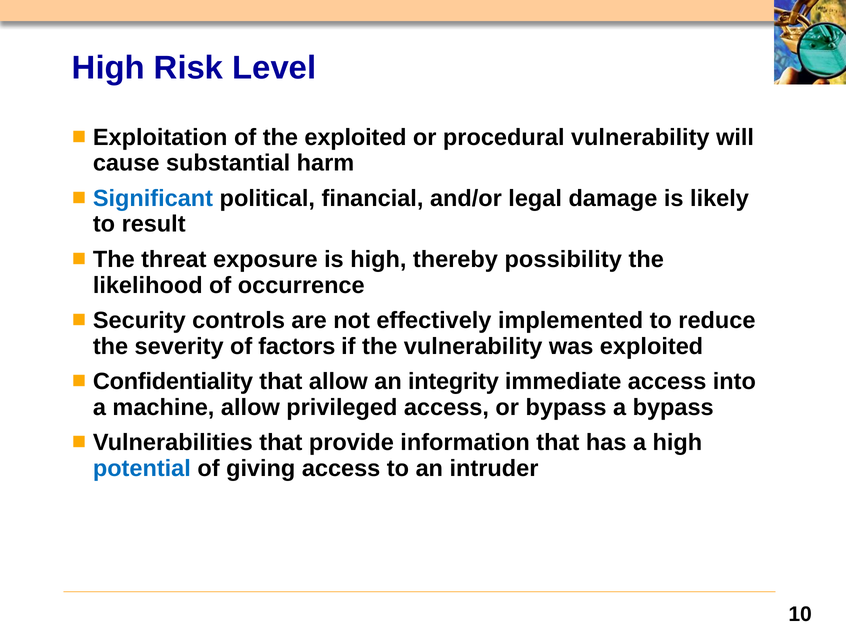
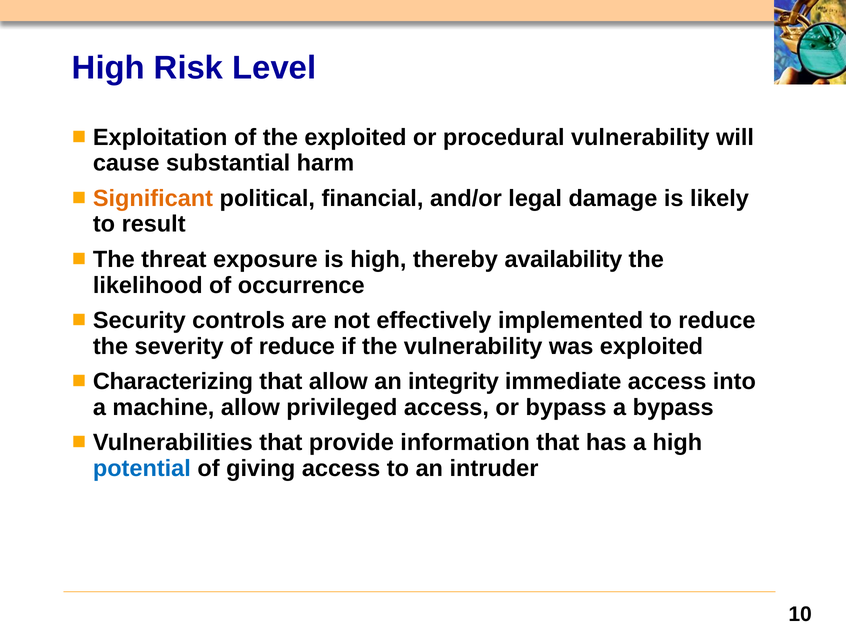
Significant colour: blue -> orange
possibility: possibility -> availability
of factors: factors -> reduce
Confidentiality: Confidentiality -> Characterizing
